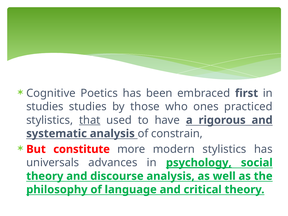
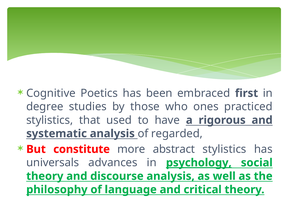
studies at (45, 107): studies -> degree
that underline: present -> none
constrain: constrain -> regarded
modern: modern -> abstract
